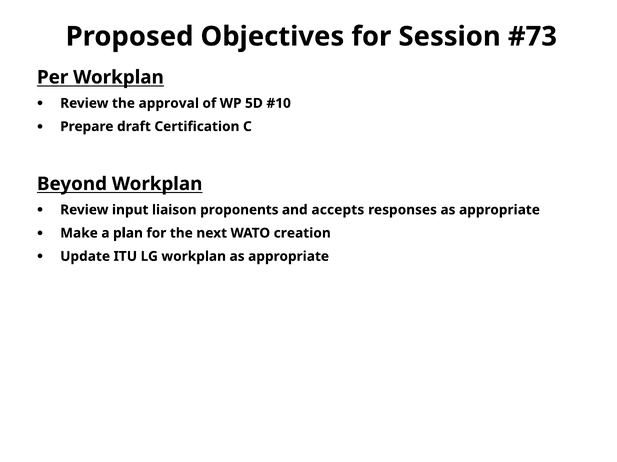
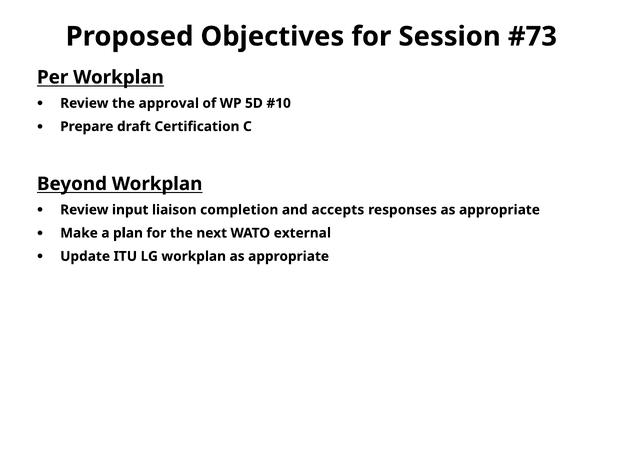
proponents: proponents -> completion
creation: creation -> external
